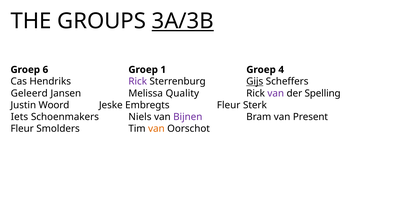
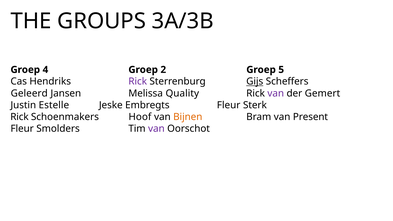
3A/3B underline: present -> none
6: 6 -> 4
1: 1 -> 2
4: 4 -> 5
Spelling: Spelling -> Gemert
Woord: Woord -> Estelle
Iets at (19, 117): Iets -> Rick
Niels: Niels -> Hoof
Bijnen colour: purple -> orange
van at (156, 129) colour: orange -> purple
